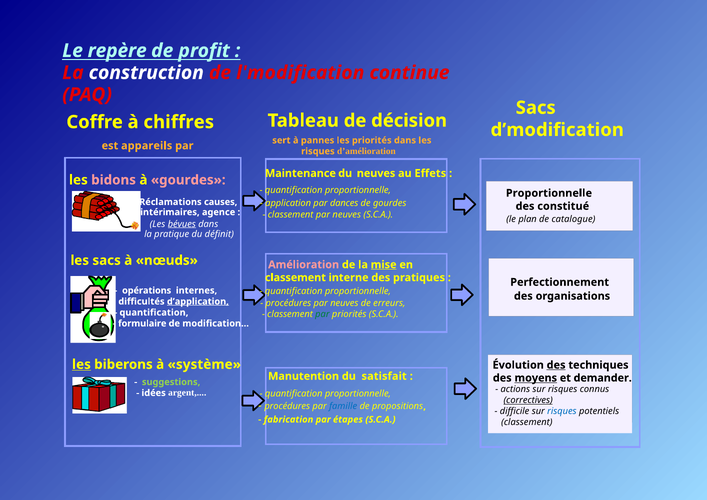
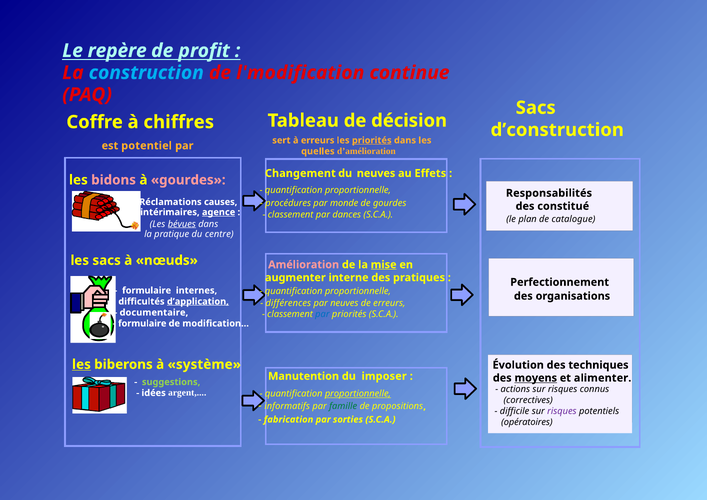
construction colour: white -> light blue
d’modification: d’modification -> d’construction
à pannes: pannes -> erreurs
priorités at (372, 140) underline: none -> present
appareils: appareils -> potentiel
risques at (318, 151): risques -> quelles
Maintenance: Maintenance -> Changement
Proportionnelle at (549, 193): Proportionnelle -> Responsabilités
application: application -> procédures
dances: dances -> monde
agence underline: none -> present
classement par neuves: neuves -> dances
définit: définit -> centre
classement at (295, 278): classement -> augmenter
opérations at (147, 290): opérations -> formulaire
procédures at (288, 303): procédures -> différences
quantification at (154, 312): quantification -> documentaire
par at (322, 314) colour: green -> blue
des at (556, 365) underline: present -> none
satisfait: satisfait -> imposer
demander: demander -> alimenter
proportionnelle at (358, 394) underline: none -> present
correctives underline: present -> none
procédures at (287, 406): procédures -> informatifs
famille colour: blue -> green
risques at (562, 411) colour: blue -> purple
étapes: étapes -> sorties
classement at (527, 422): classement -> opératoires
